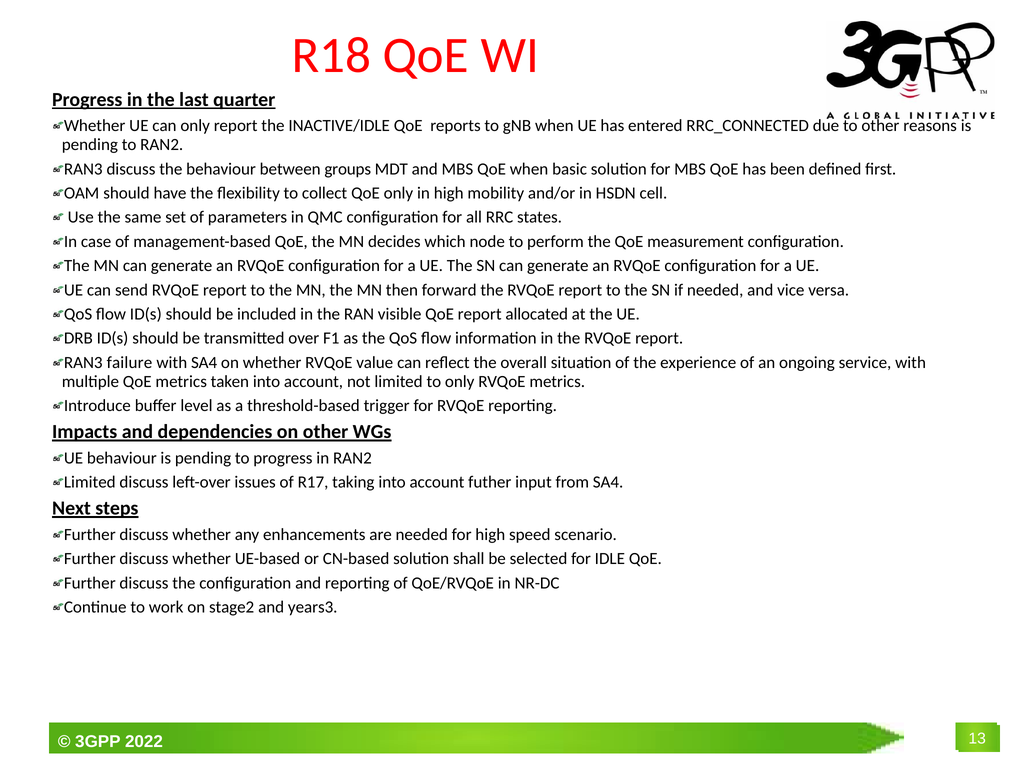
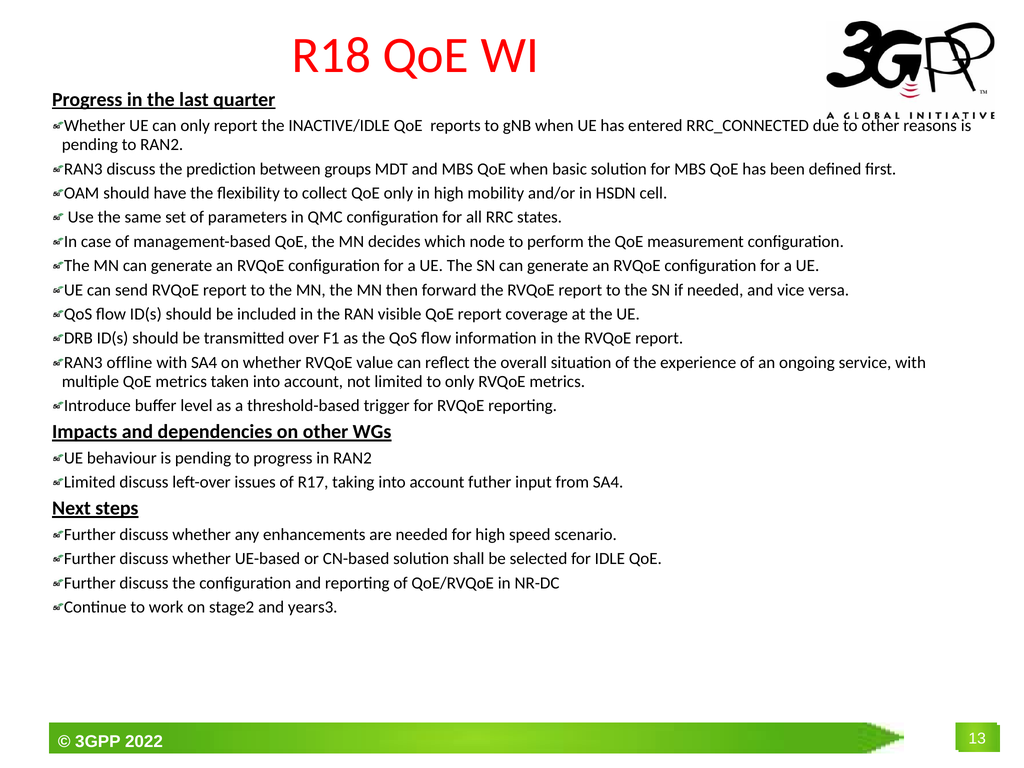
the behaviour: behaviour -> prediction
allocated: allocated -> coverage
failure: failure -> offline
